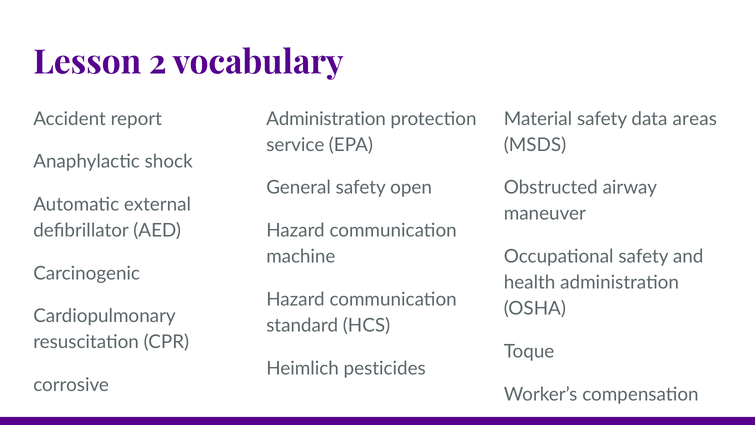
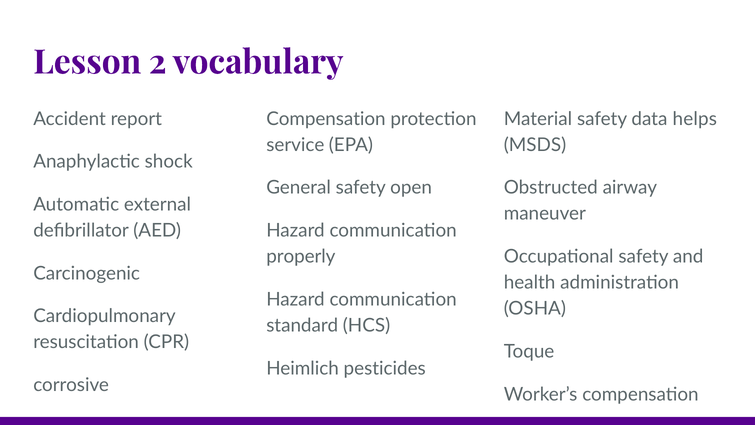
Administration at (326, 119): Administration -> Compensation
areas: areas -> helps
machine: machine -> properly
